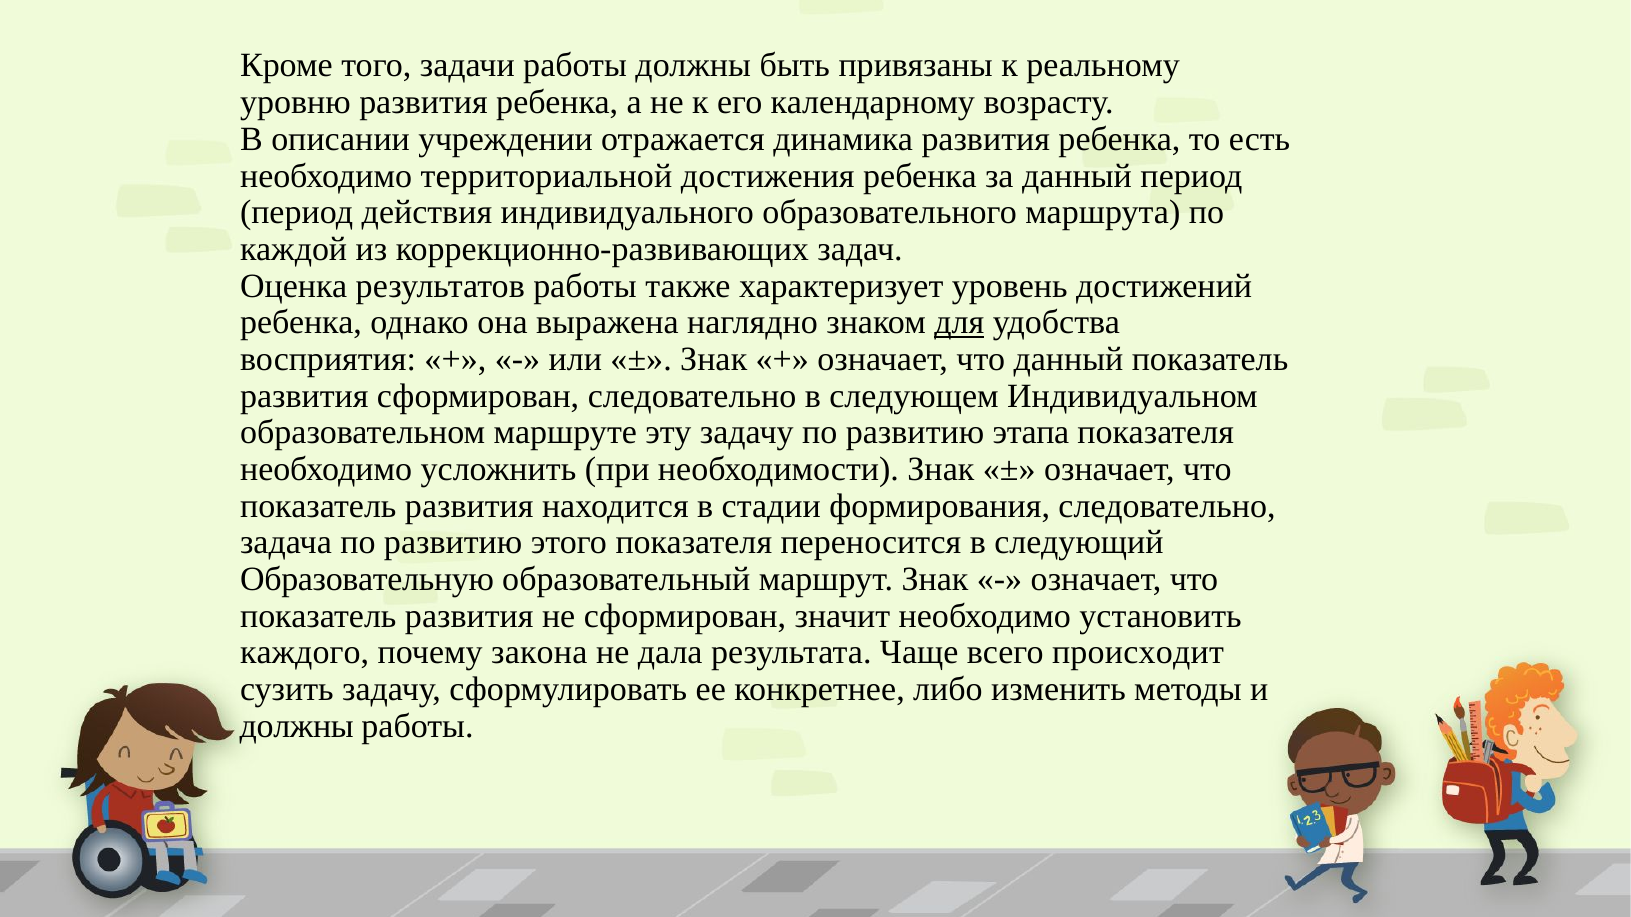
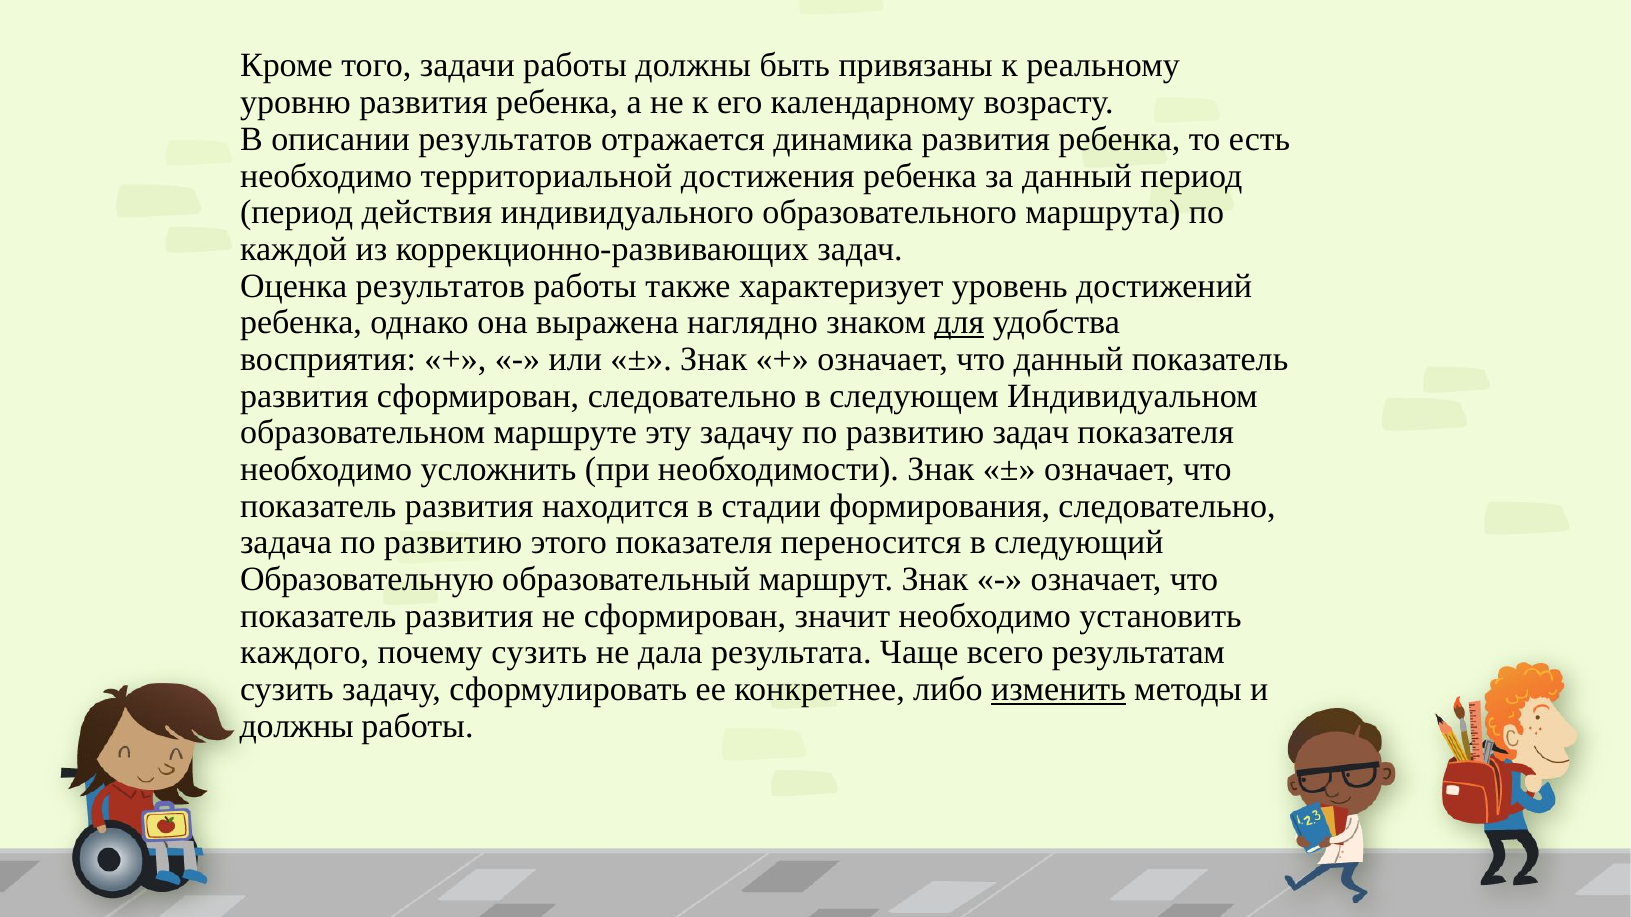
описании учреждении: учреждении -> результатов
развитию этапа: этапа -> задач
почему закона: закона -> сузить
происходит: происходит -> результатам
изменить underline: none -> present
